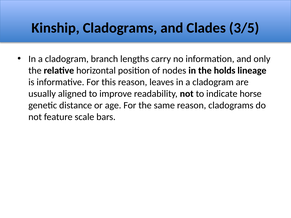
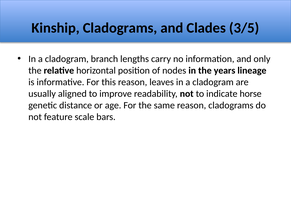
holds: holds -> years
